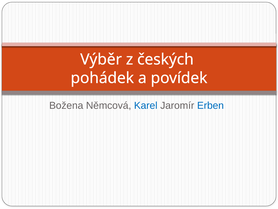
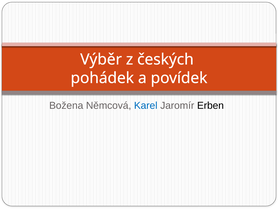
Erben colour: blue -> black
